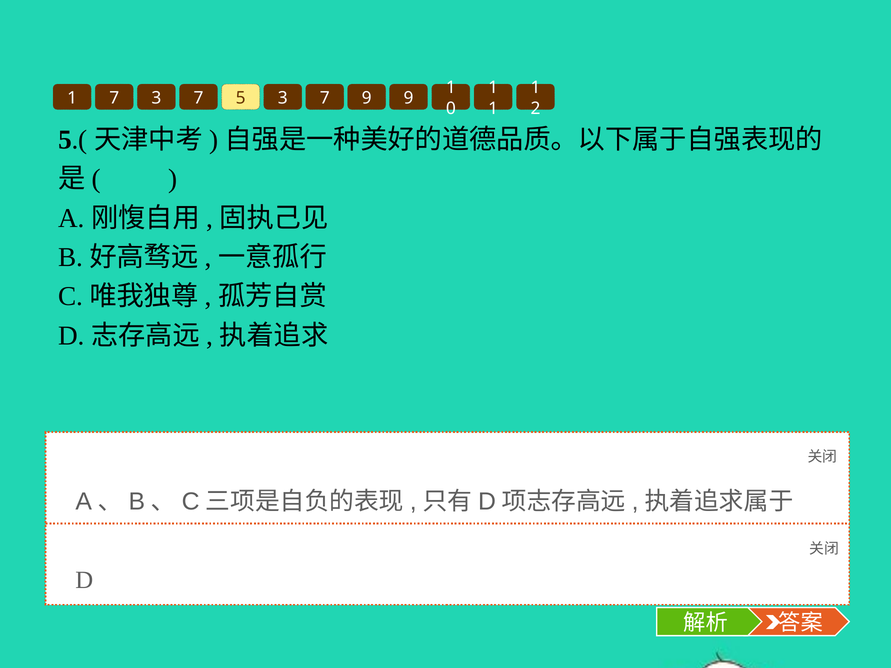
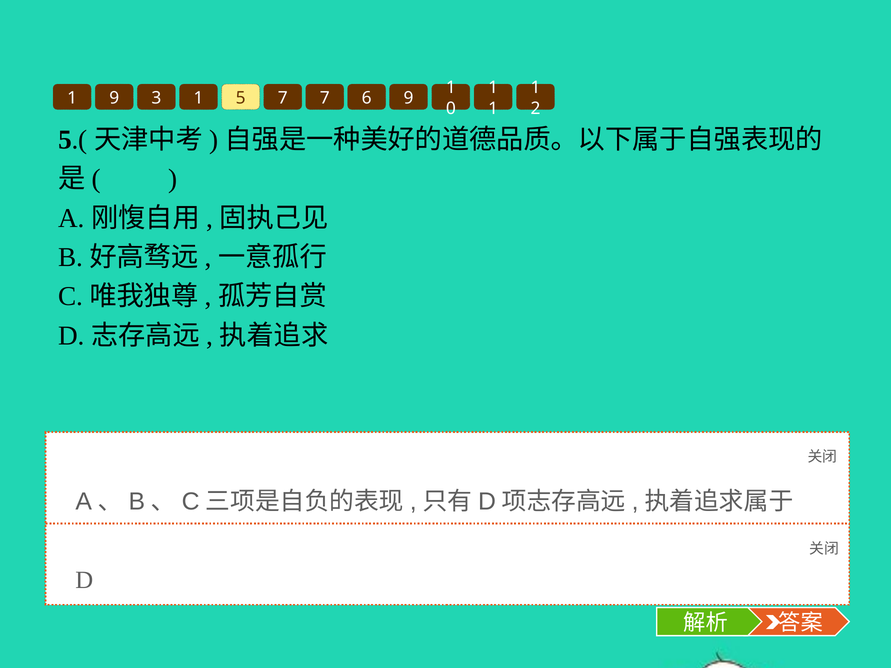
1 7: 7 -> 9
7 at (199, 98): 7 -> 1
5 3: 3 -> 7
7 9: 9 -> 6
